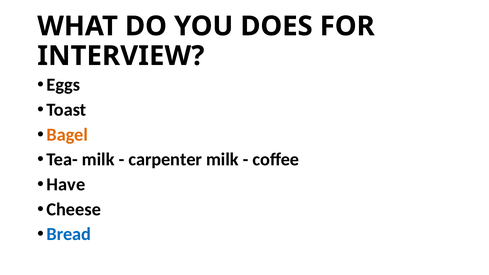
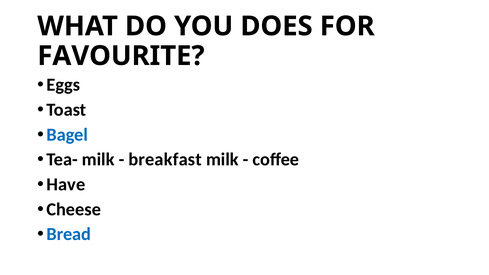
INTERVIEW: INTERVIEW -> FAVOURITE
Bagel colour: orange -> blue
carpenter: carpenter -> breakfast
